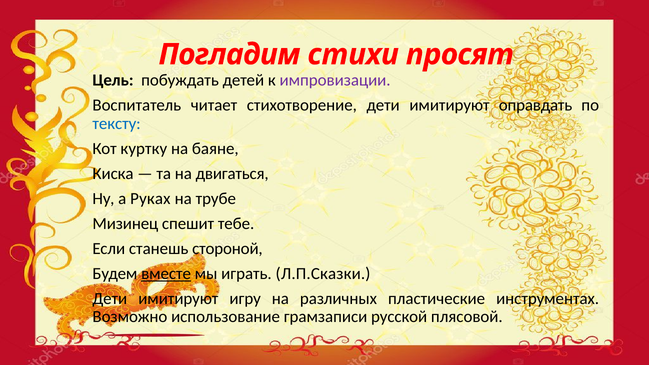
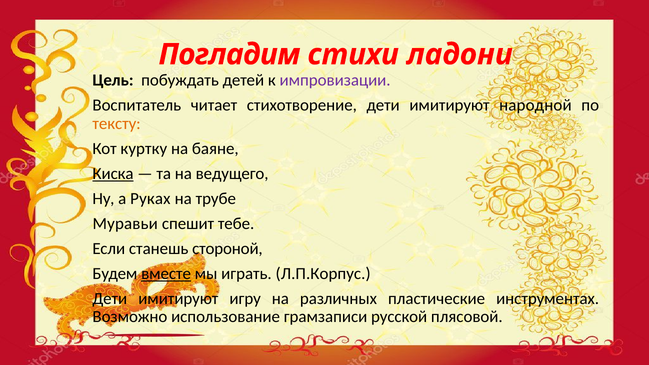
просят: просят -> ладони
оправдать: оправдать -> народной
тексту colour: blue -> orange
Киска underline: none -> present
двигаться: двигаться -> ведущего
Мизинец: Мизинец -> Муравьи
Л.П.Сказки: Л.П.Сказки -> Л.П.Корпус
